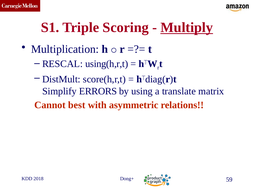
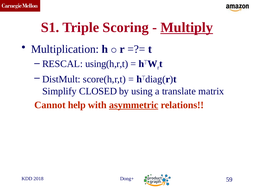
ERRORS: ERRORS -> CLOSED
best: best -> help
asymmetric underline: none -> present
